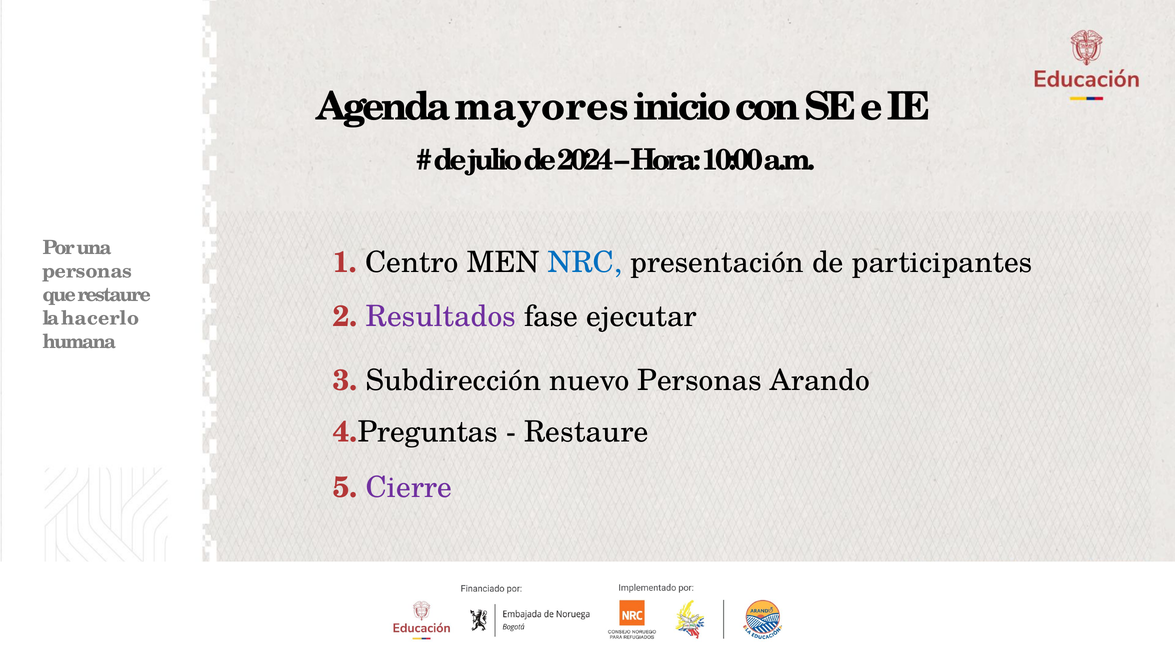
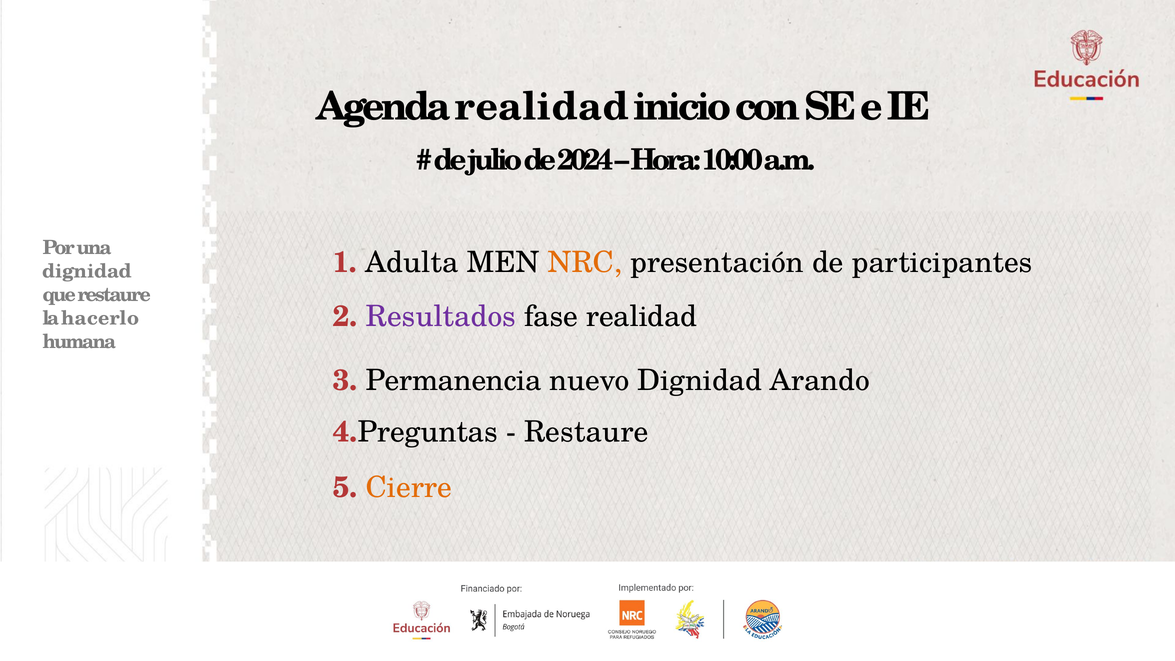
Agenda mayores: mayores -> realidad
Centro: Centro -> Adulta
NRC colour: blue -> orange
personas at (87, 271): personas -> dignidad
fase ejecutar: ejecutar -> realidad
Subdirección: Subdirección -> Permanencia
nuevo Personas: Personas -> Dignidad
Cierre colour: purple -> orange
